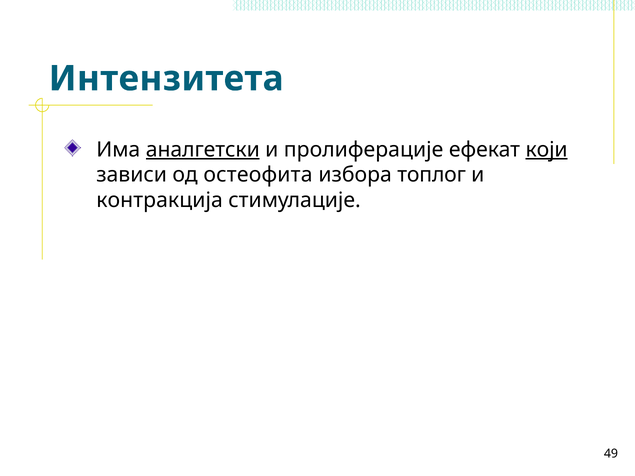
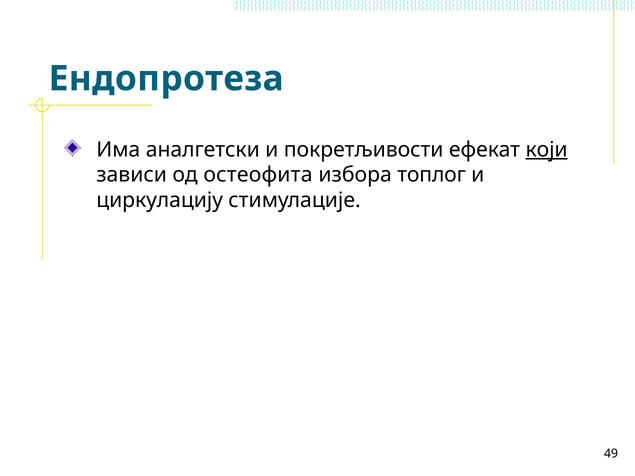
Интензитета: Интензитета -> Ендопротеза
аналгетски underline: present -> none
пролиферације: пролиферације -> покретљивости
контракција: контракција -> циркулацију
